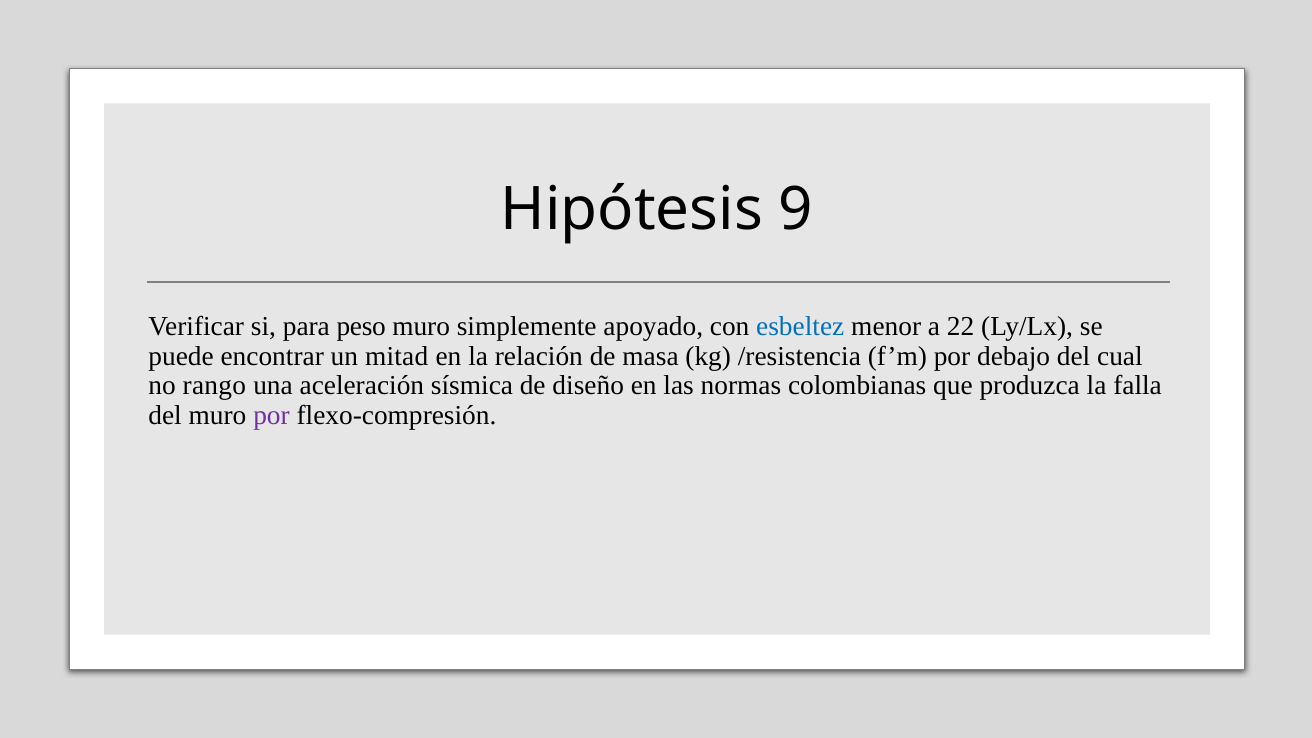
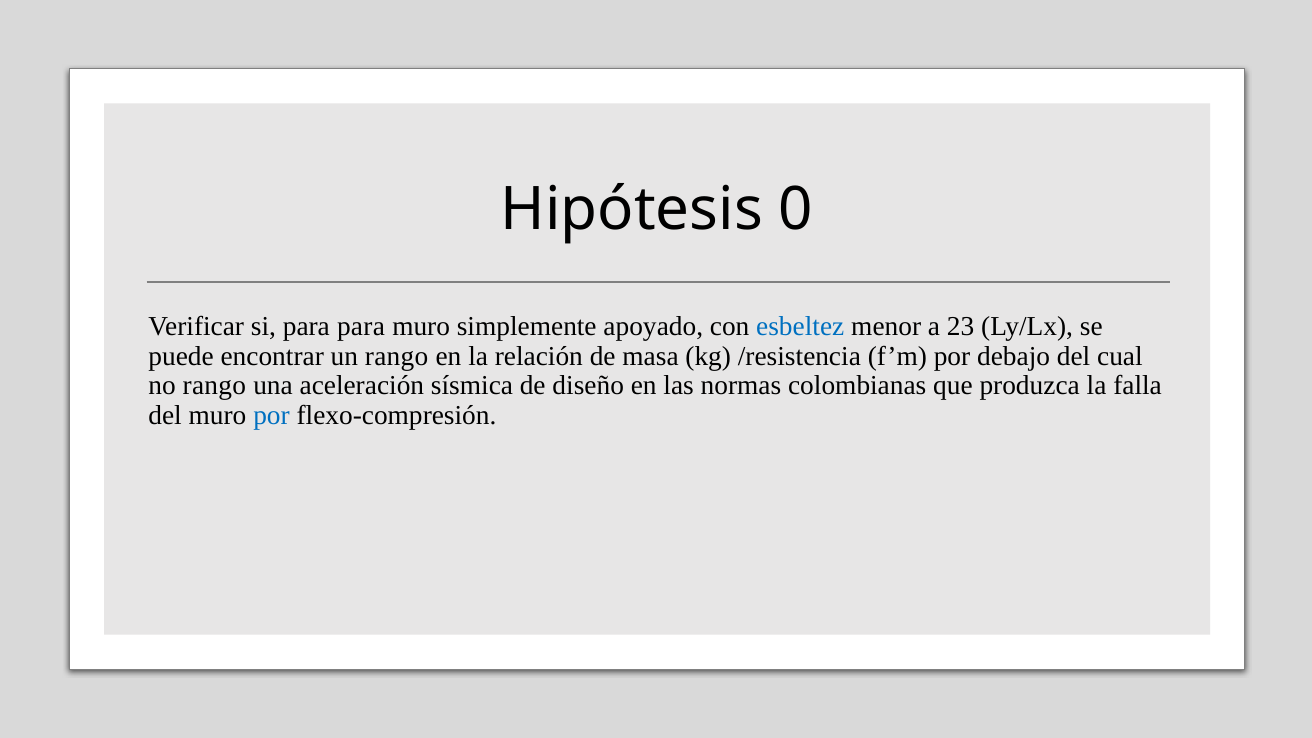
9: 9 -> 0
para peso: peso -> para
22: 22 -> 23
un mitad: mitad -> rango
por at (272, 415) colour: purple -> blue
